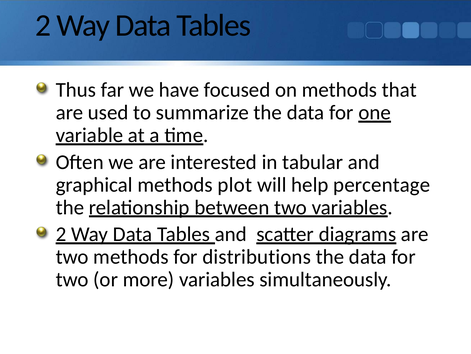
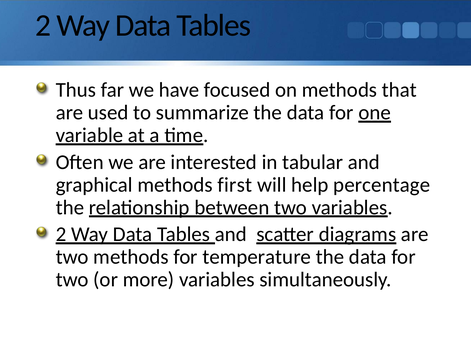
plot: plot -> first
distributions: distributions -> temperature
